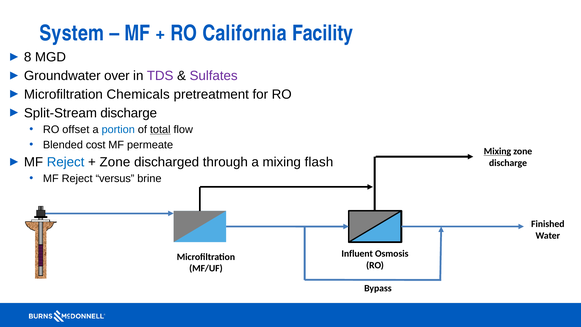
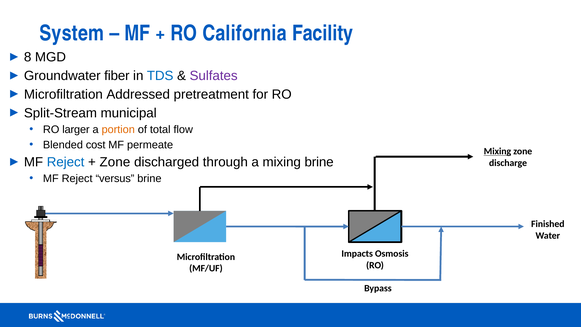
over: over -> fiber
TDS colour: purple -> blue
Chemicals: Chemicals -> Addressed
discharge at (129, 113): discharge -> municipal
offset: offset -> larger
portion colour: blue -> orange
total underline: present -> none
mixing flash: flash -> brine
Influent: Influent -> Impacts
